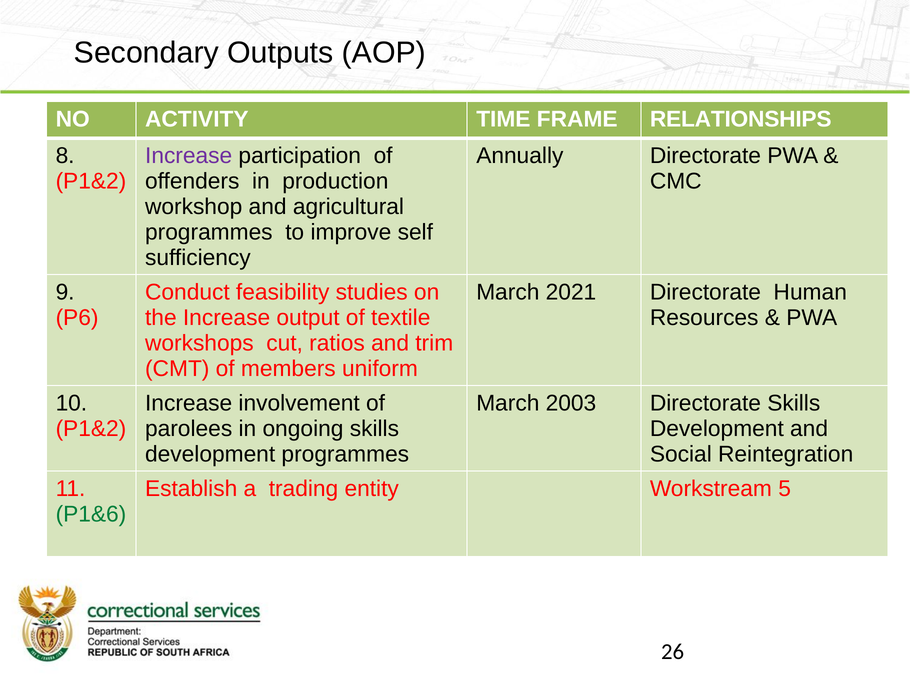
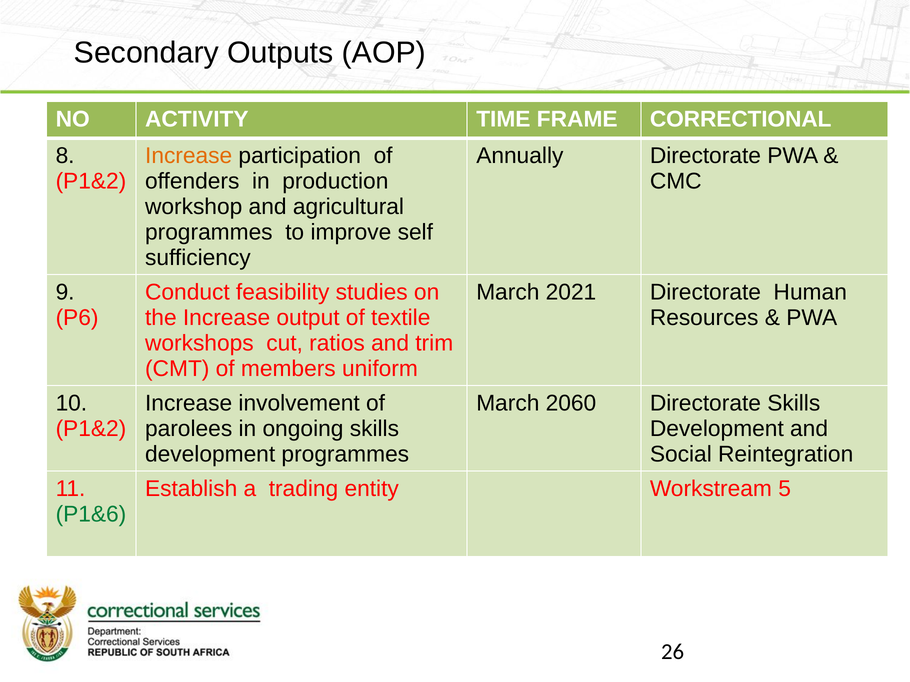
RELATIONSHIPS: RELATIONSHIPS -> CORRECTIONAL
Increase at (189, 156) colour: purple -> orange
2003: 2003 -> 2060
